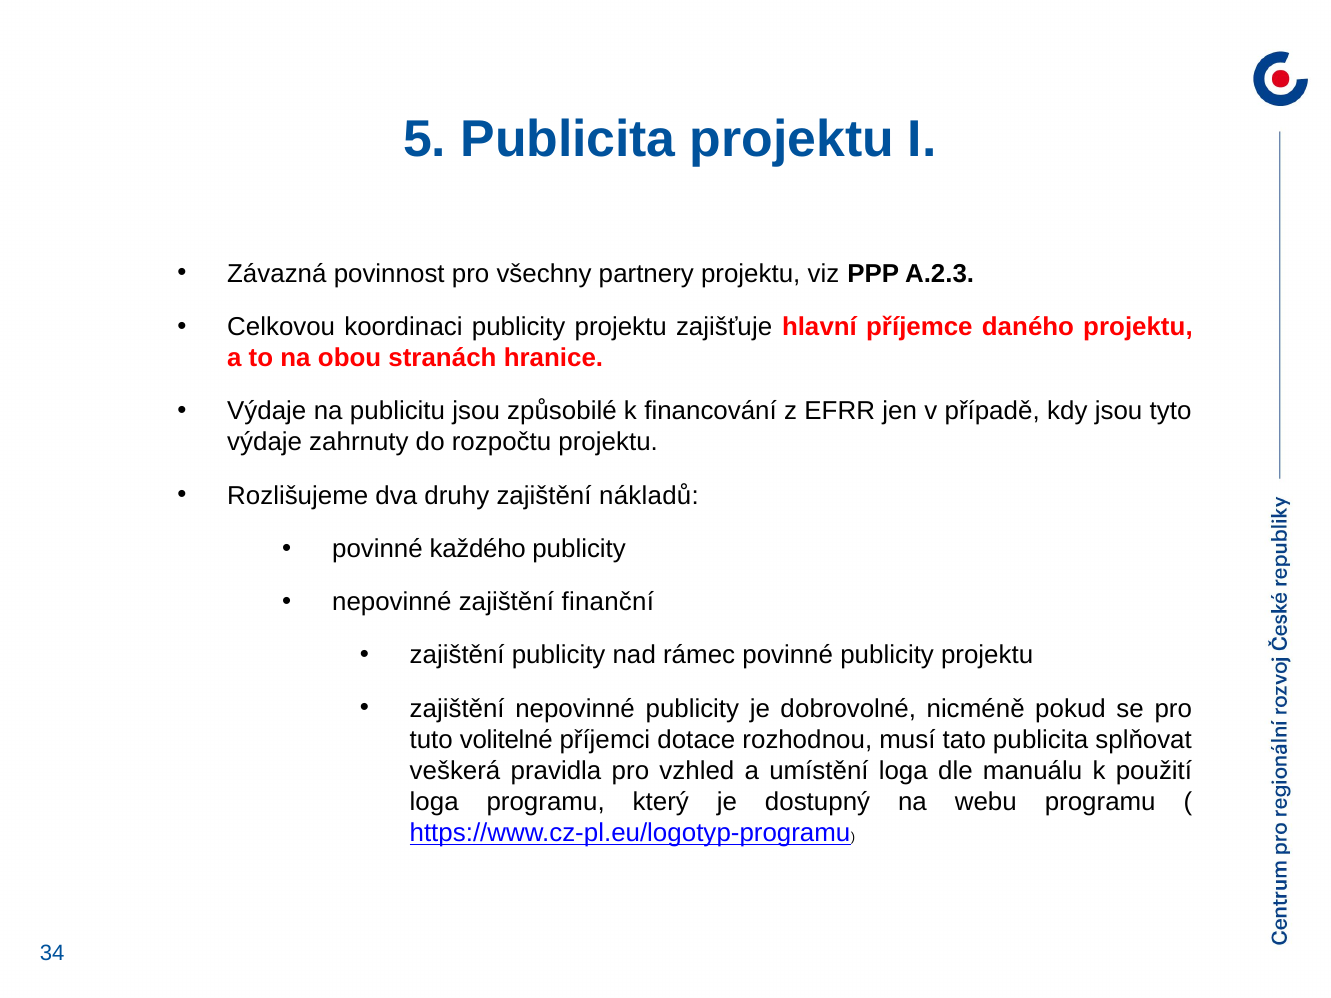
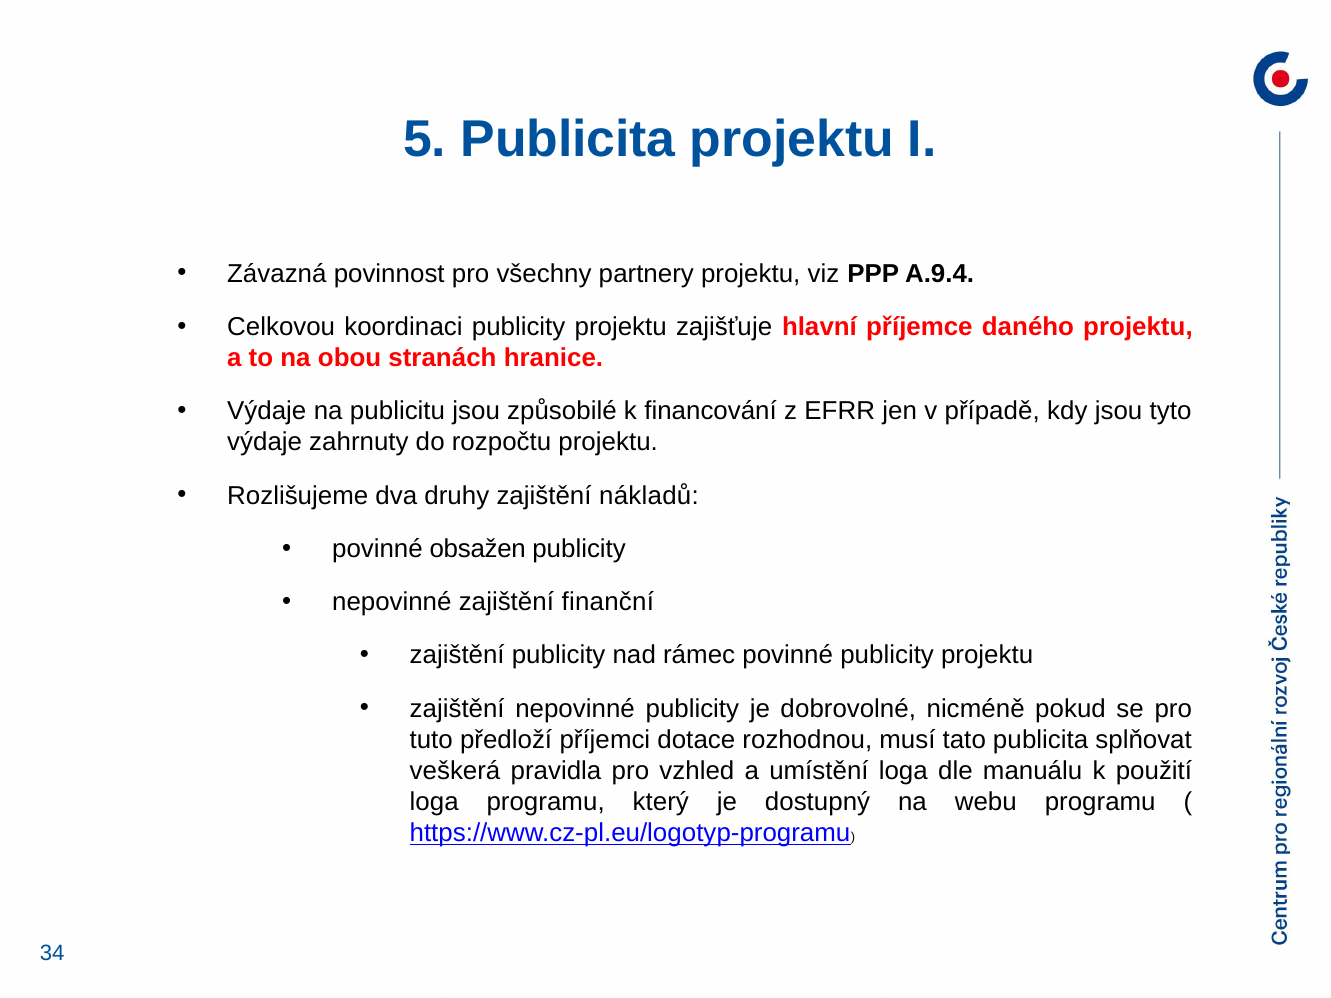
A.2.3: A.2.3 -> A.9.4
každého: každého -> obsažen
volitelné: volitelné -> předloží
